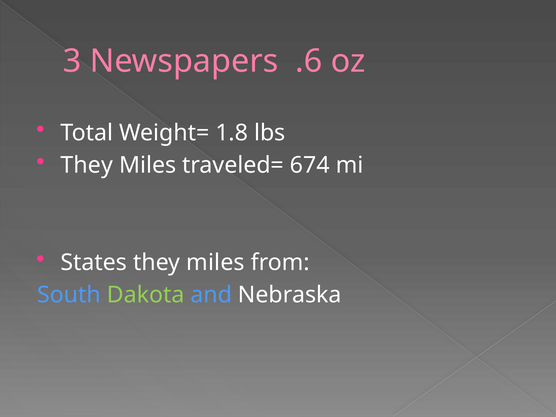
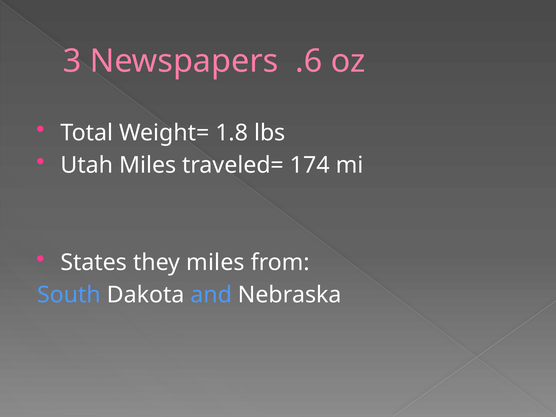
They at (87, 165): They -> Utah
674: 674 -> 174
Dakota colour: light green -> white
